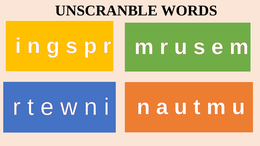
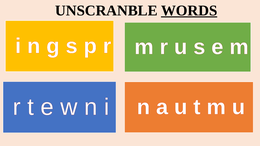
WORDS underline: none -> present
